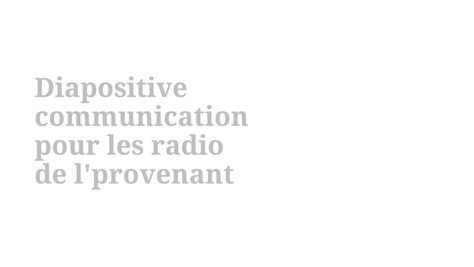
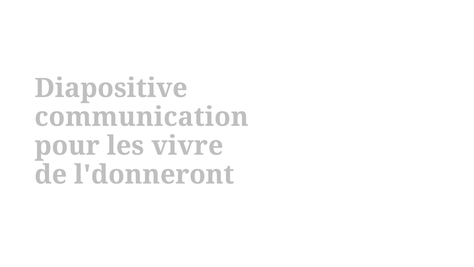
radio: radio -> vivre
l'provenant: l'provenant -> l'donneront
